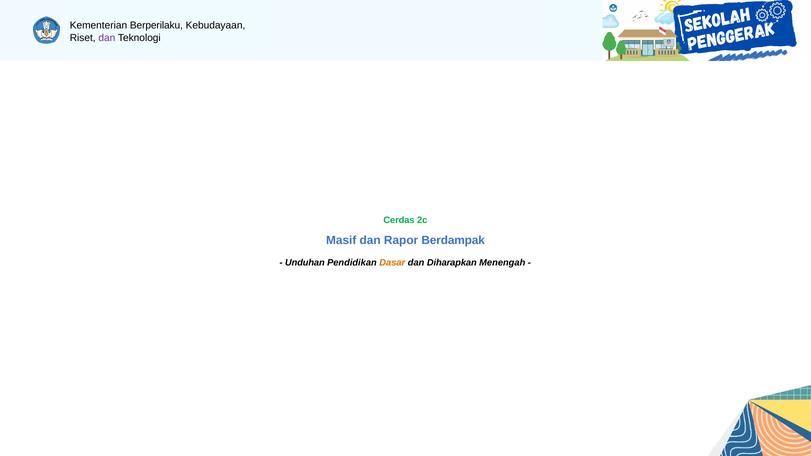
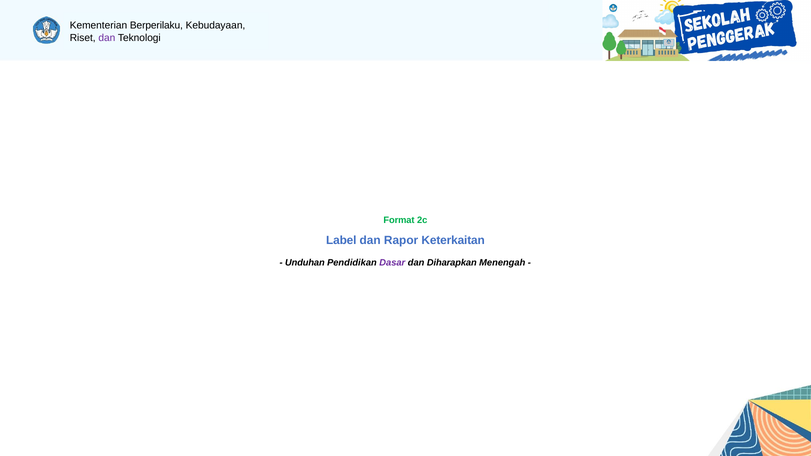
Cerdas: Cerdas -> Format
Masif: Masif -> Label
Berdampak: Berdampak -> Keterkaitan
Dasar colour: orange -> purple
